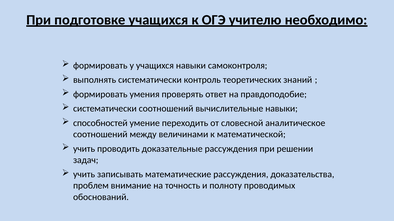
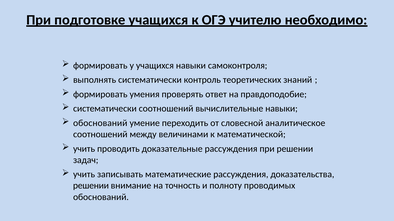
способностей at (100, 123): способностей -> обоснований
проблем at (91, 186): проблем -> решении
